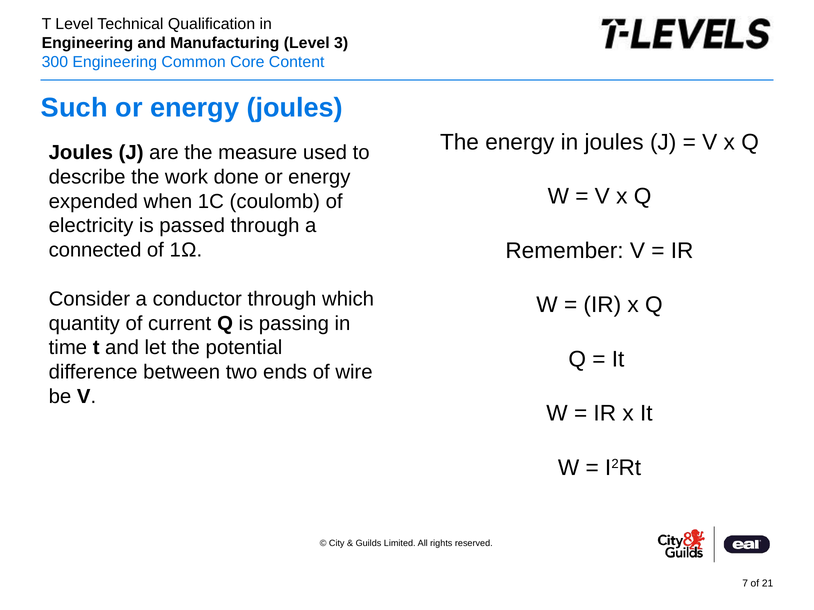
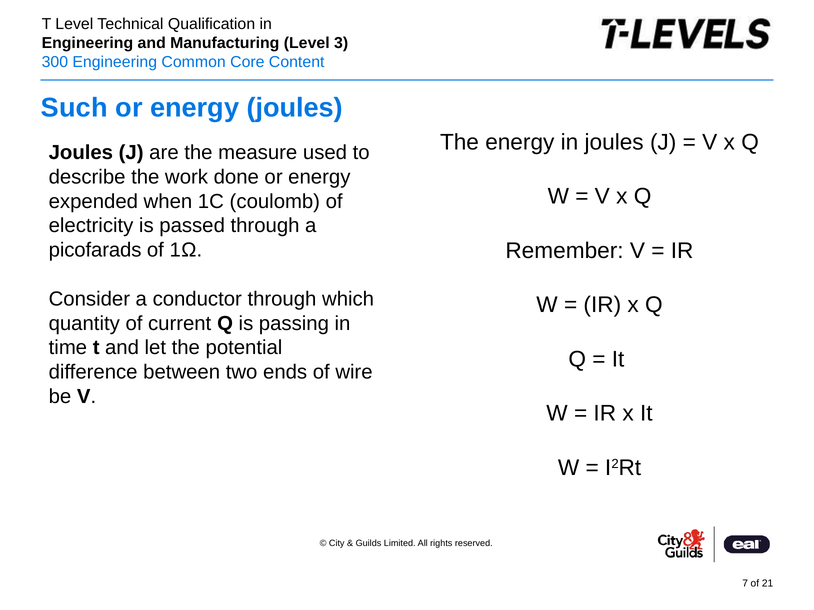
connected: connected -> picofarads
